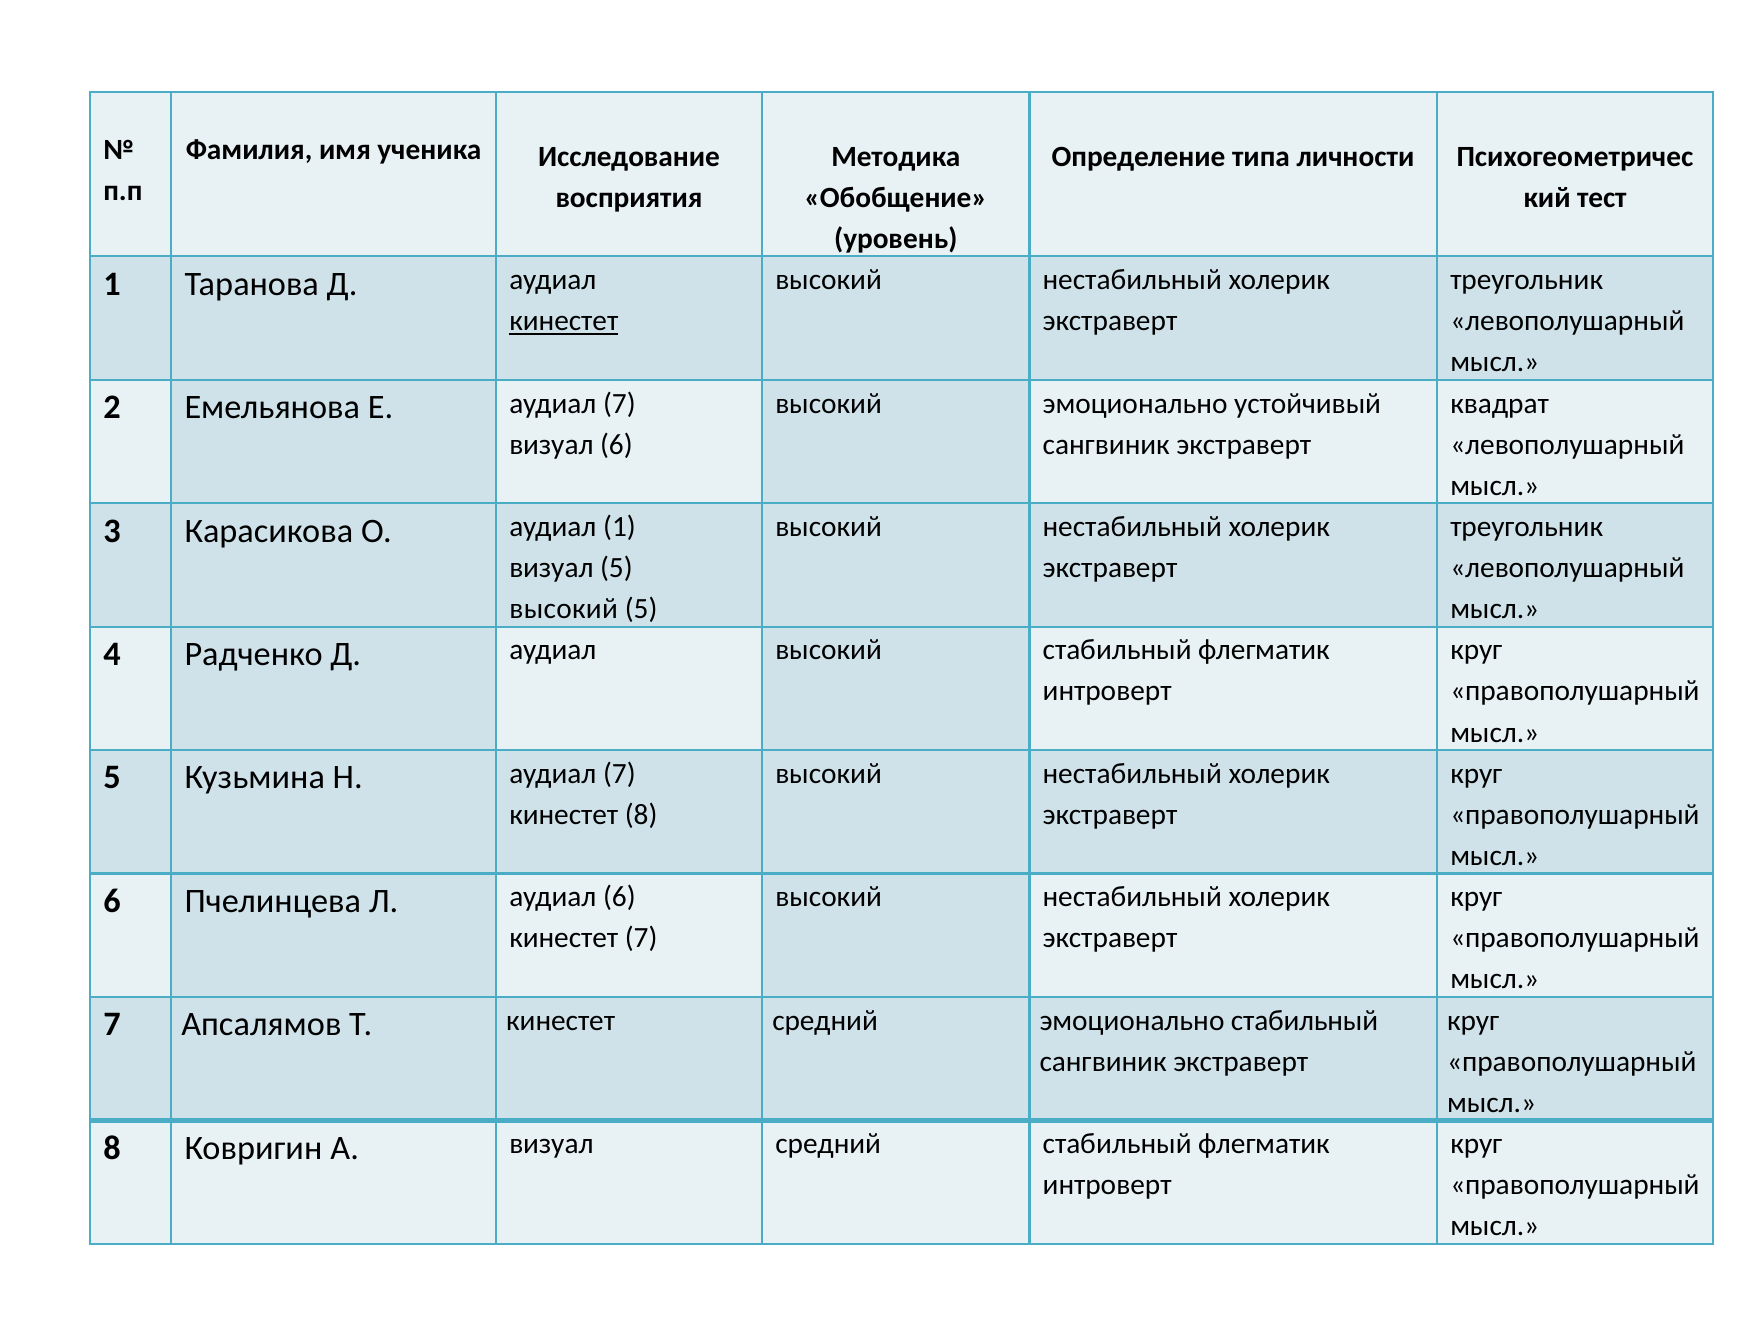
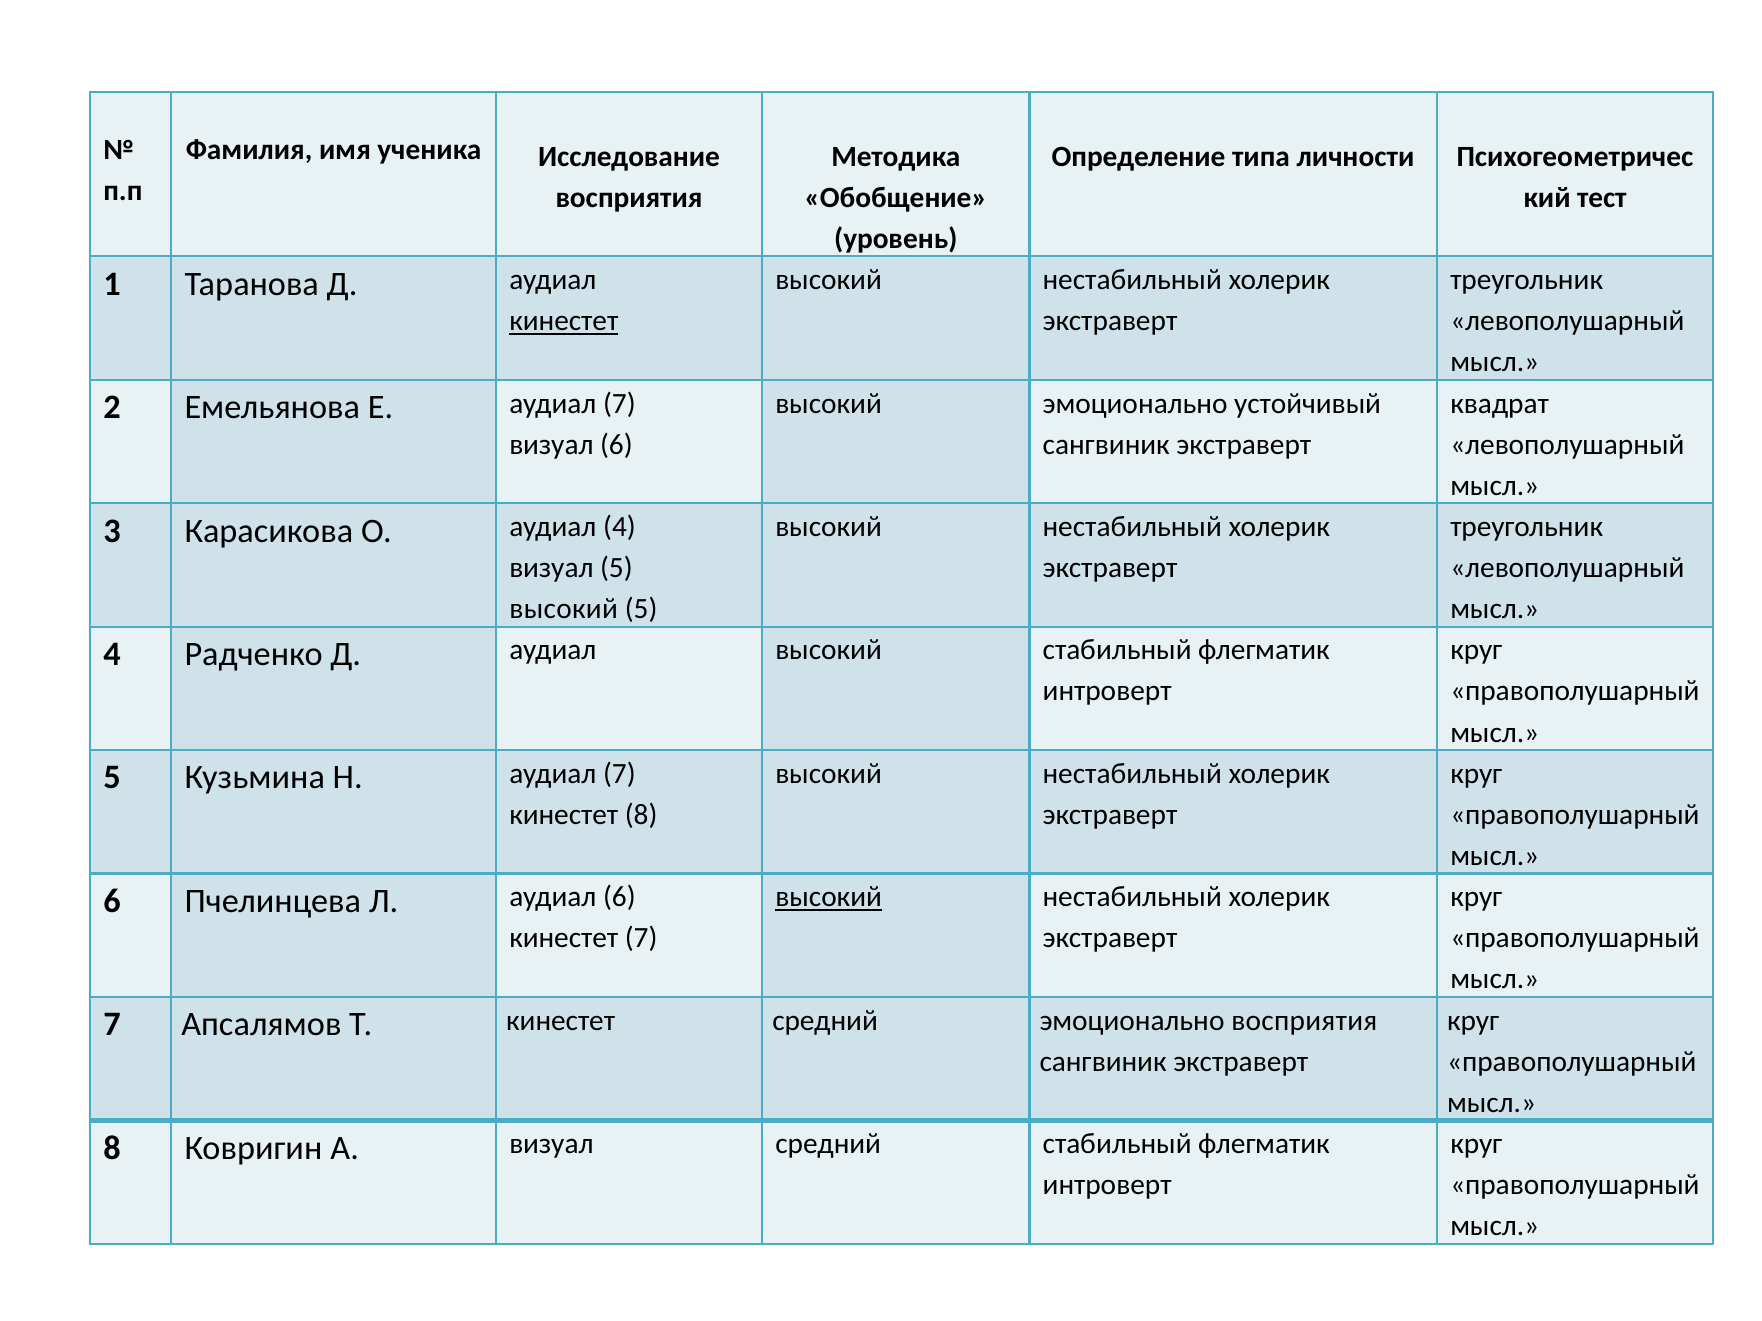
аудиал 1: 1 -> 4
высокий at (829, 897) underline: none -> present
эмоционально стабильный: стабильный -> восприятия
